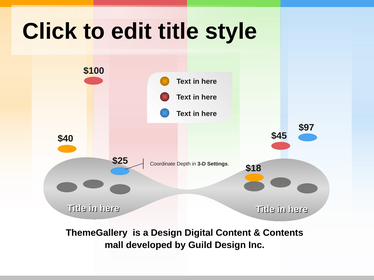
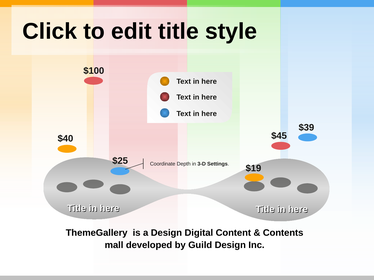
$97: $97 -> $39
$18: $18 -> $19
